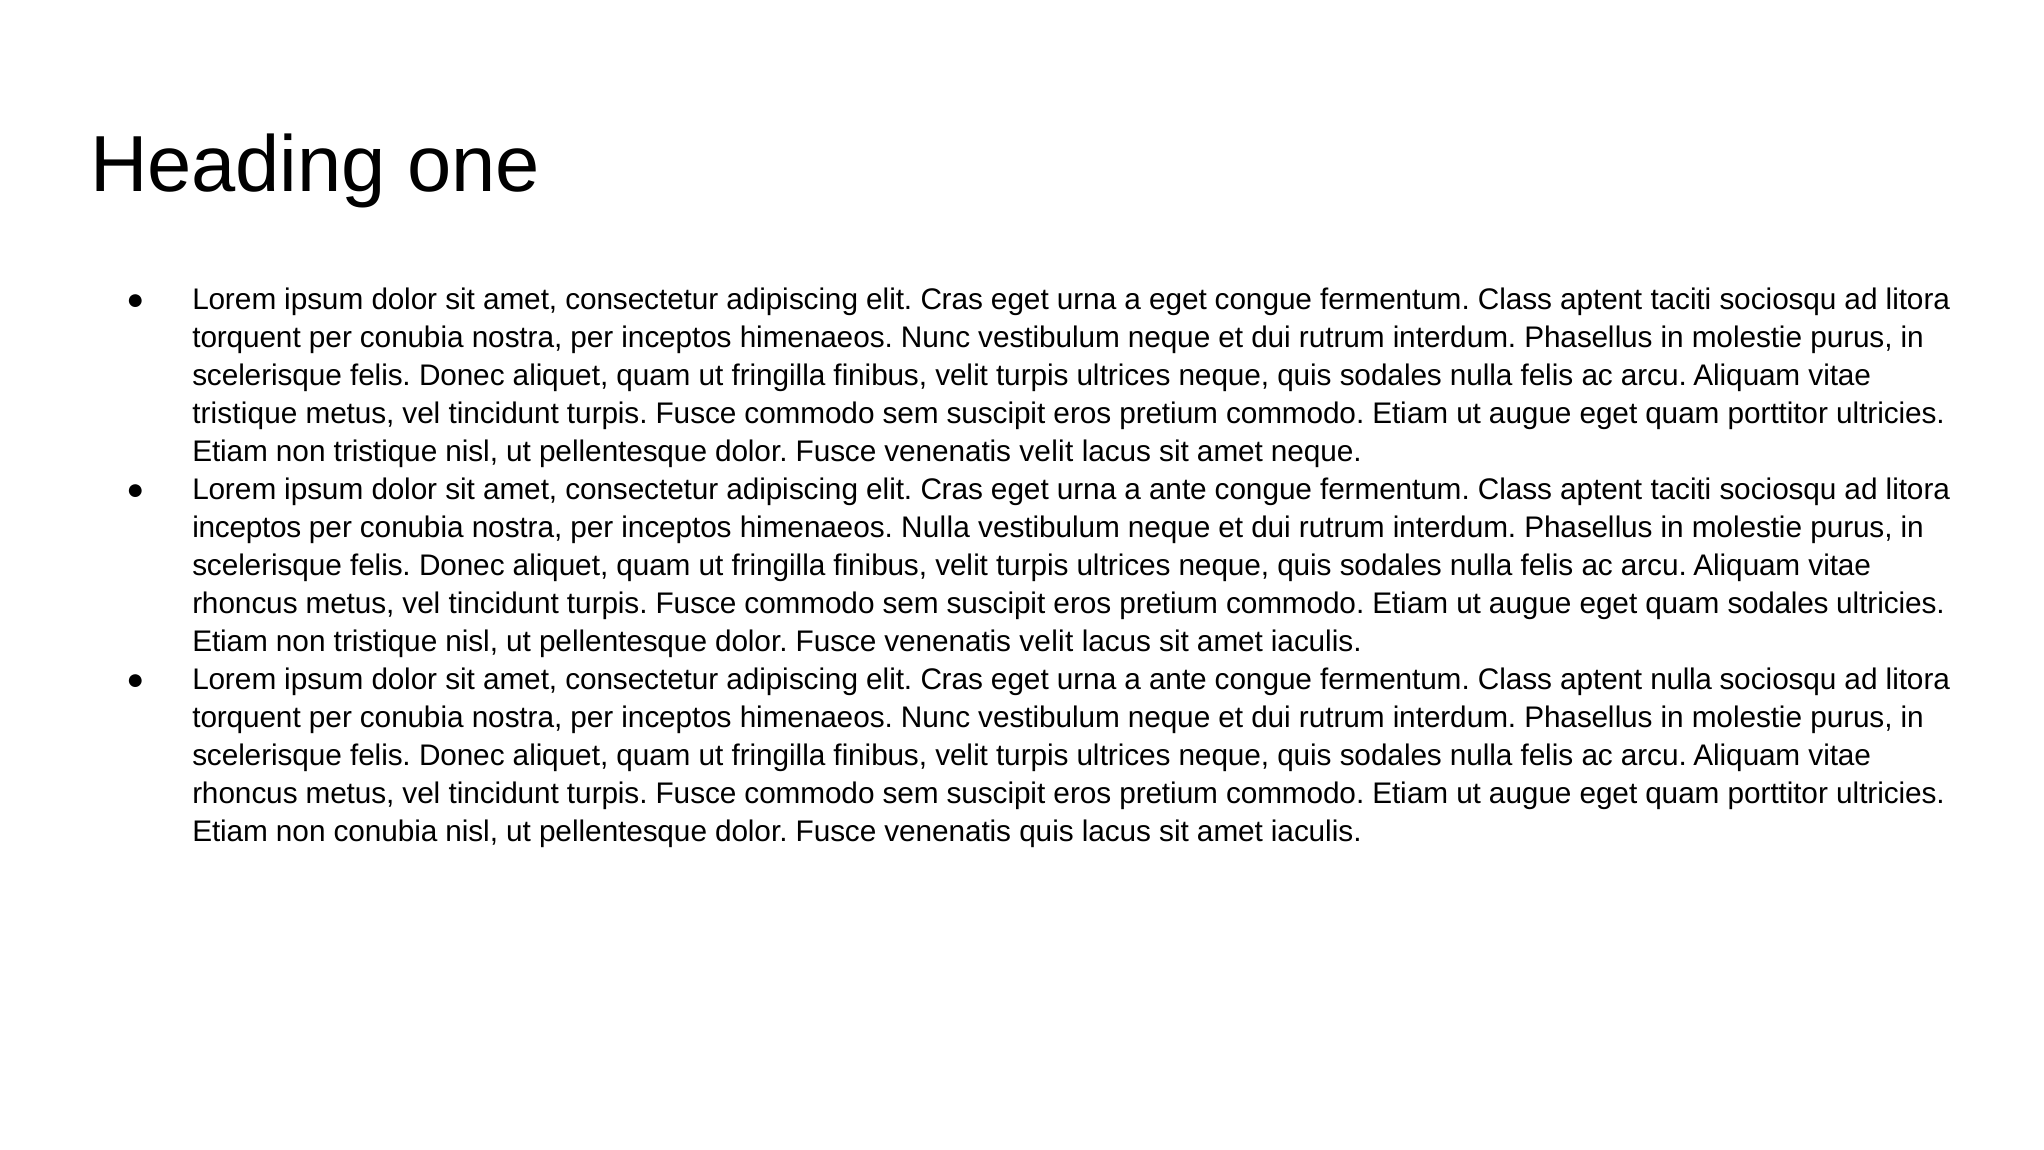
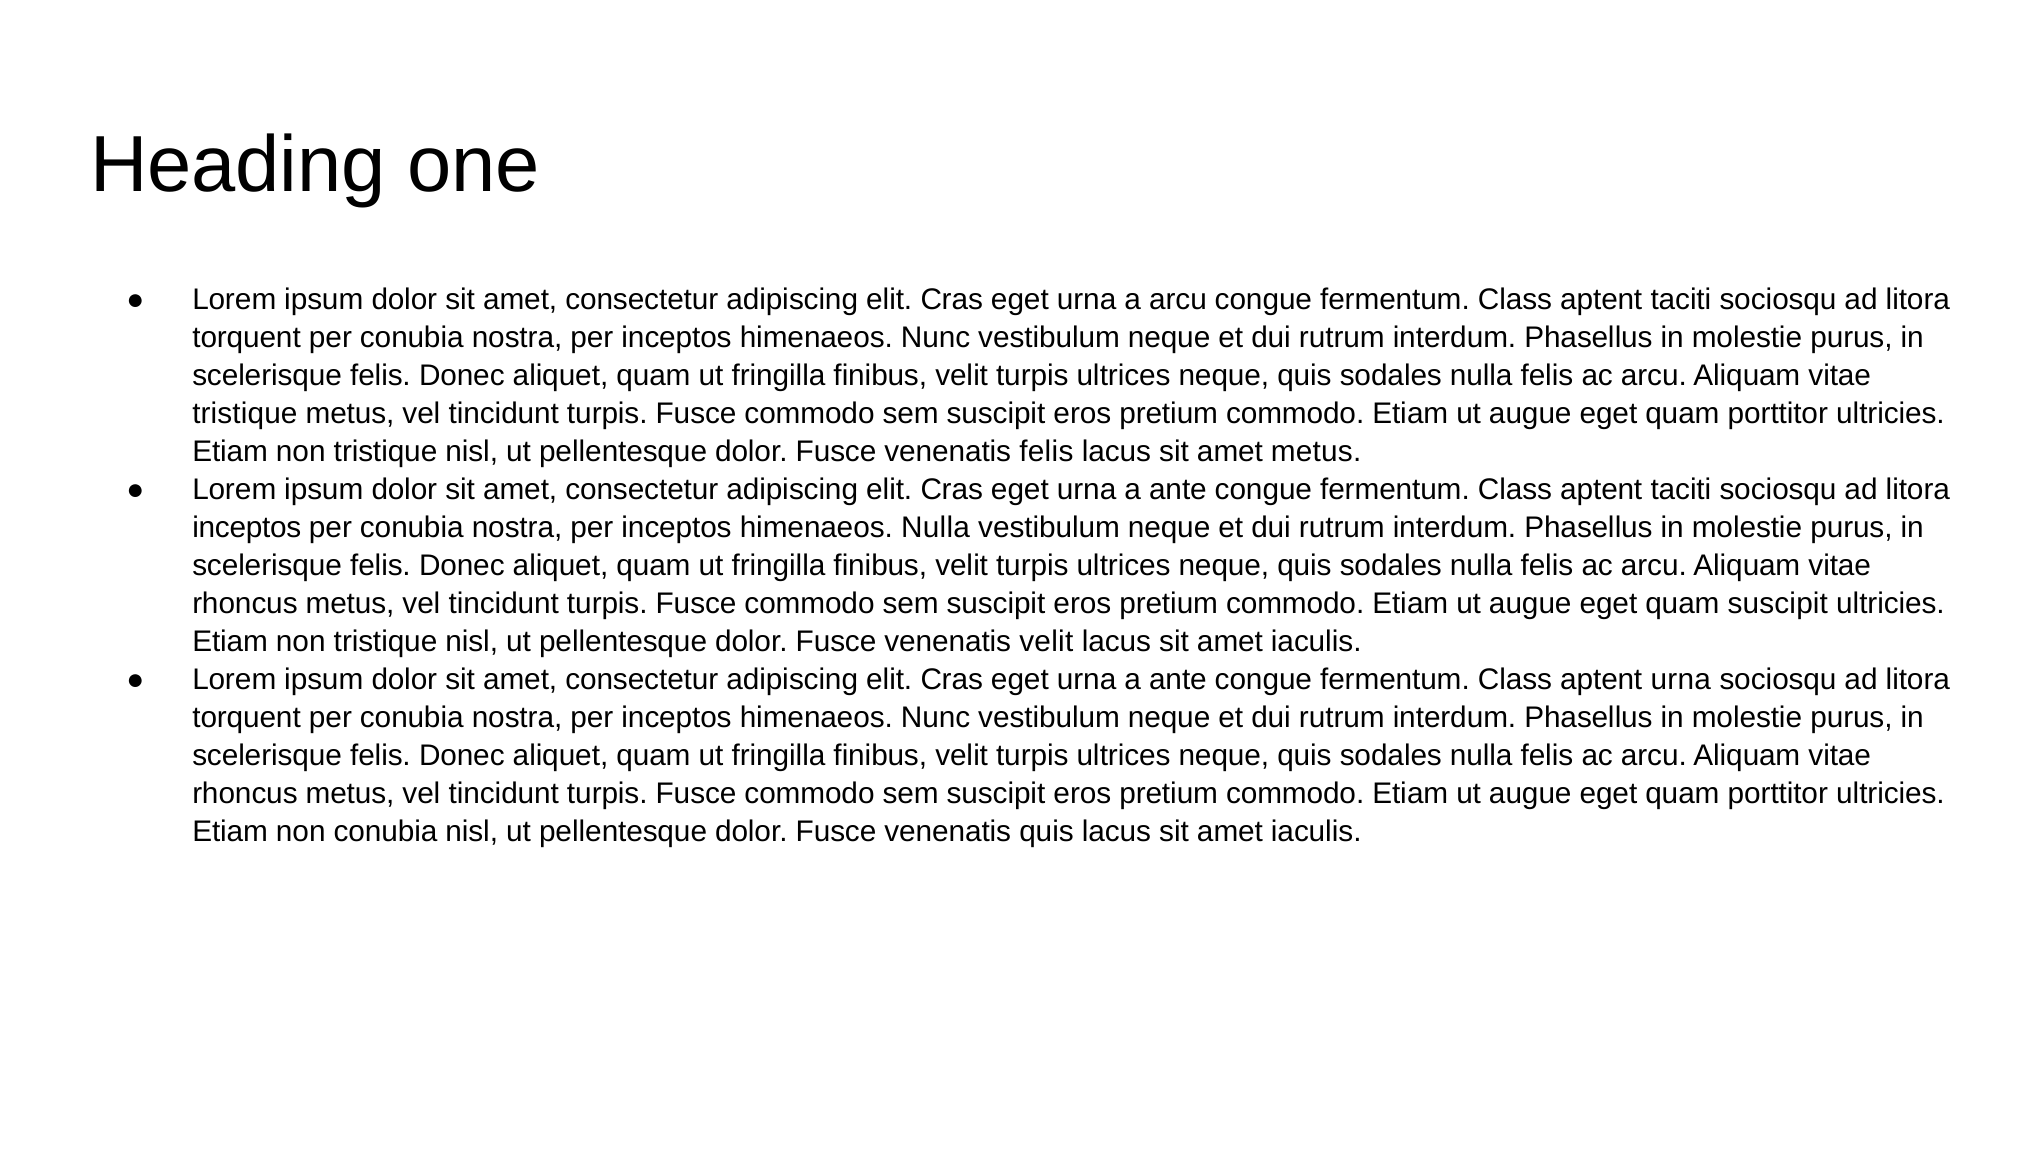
a eget: eget -> arcu
velit at (1046, 452): velit -> felis
amet neque: neque -> metus
quam sodales: sodales -> suscipit
aptent nulla: nulla -> urna
